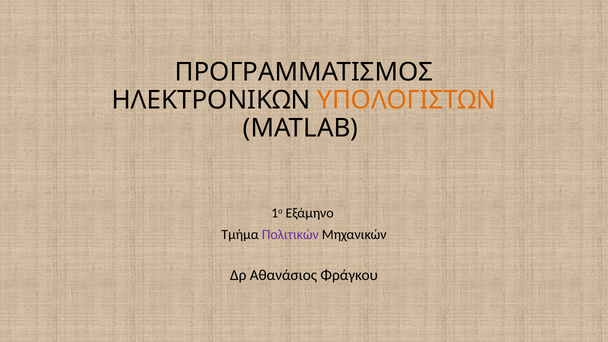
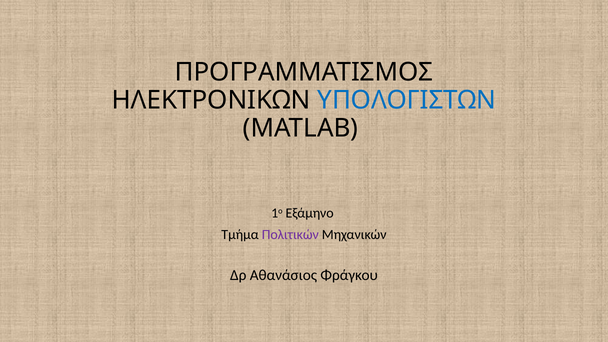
ΥΠΟΛΟΓΙΣΤΩΝ colour: orange -> blue
